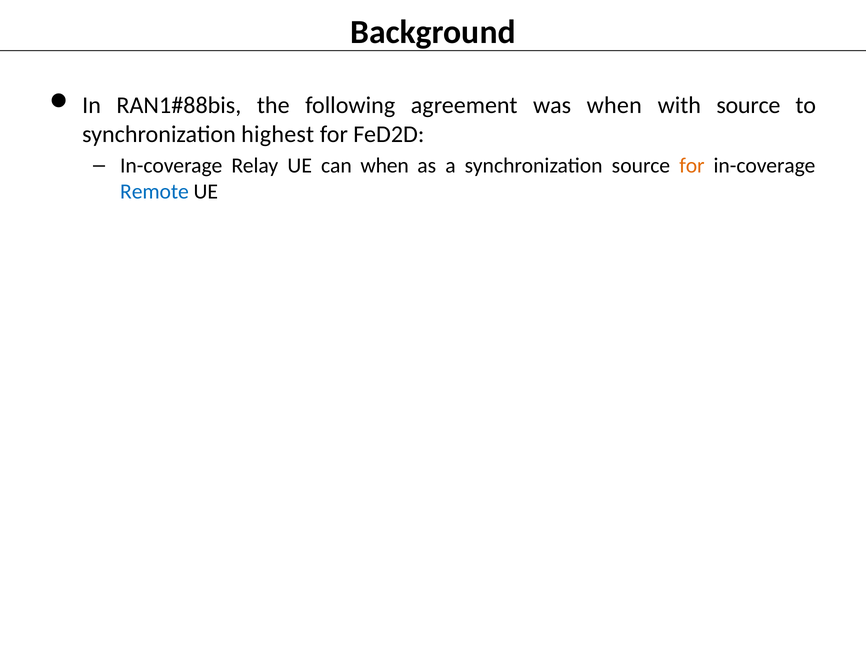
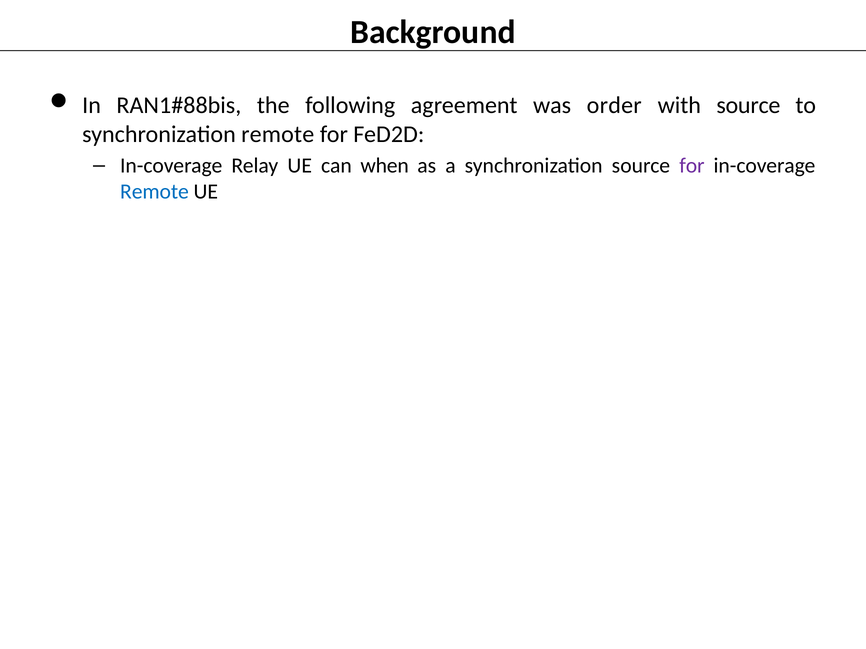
was when: when -> order
synchronization highest: highest -> remote
for at (692, 166) colour: orange -> purple
